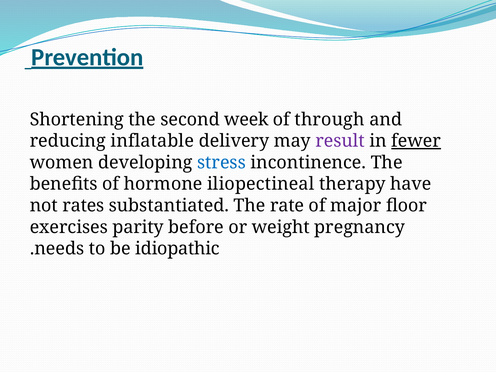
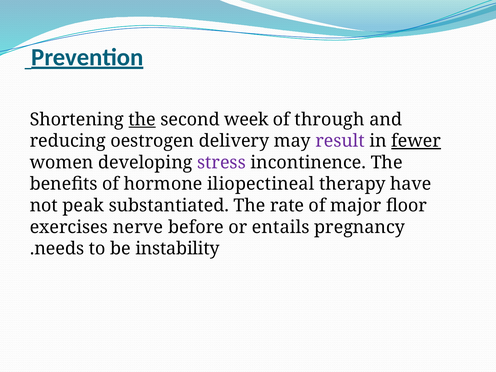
the at (142, 119) underline: none -> present
inflatable: inflatable -> oestrogen
stress colour: blue -> purple
rates: rates -> peak
parity: parity -> nerve
weight: weight -> entails
idiopathic: idiopathic -> instability
